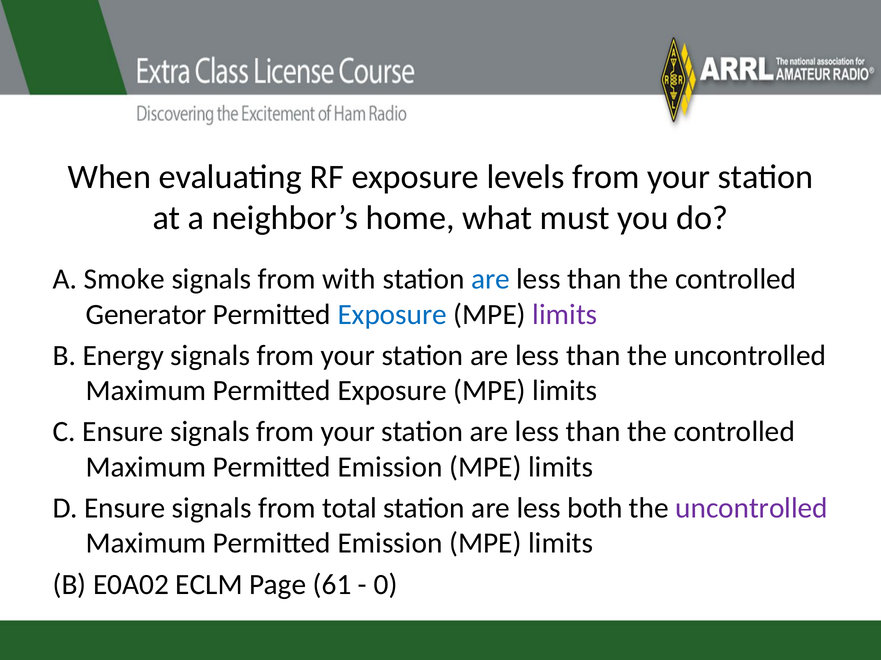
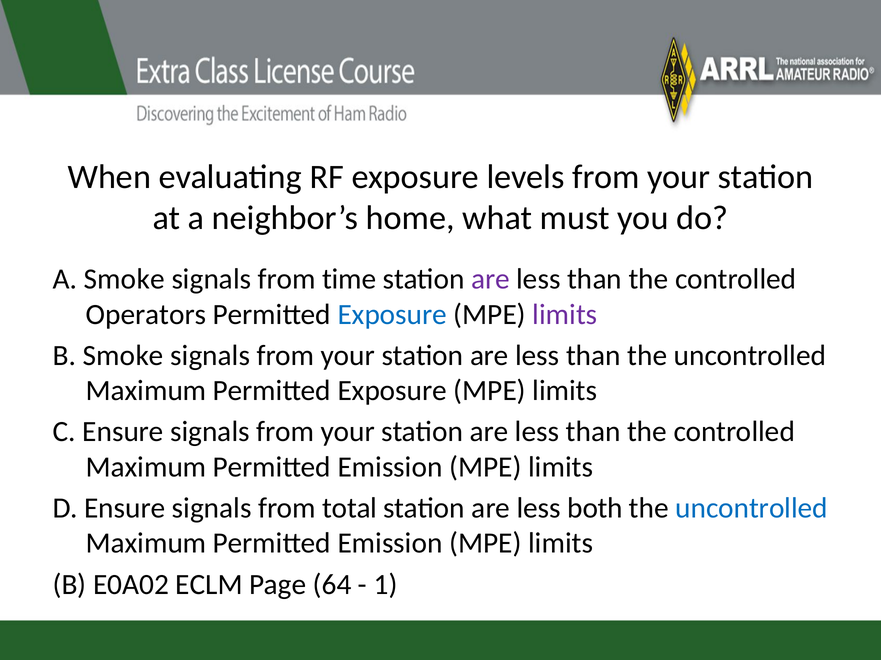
with: with -> time
are at (491, 280) colour: blue -> purple
Generator: Generator -> Operators
B Energy: Energy -> Smoke
uncontrolled at (752, 509) colour: purple -> blue
61: 61 -> 64
0: 0 -> 1
